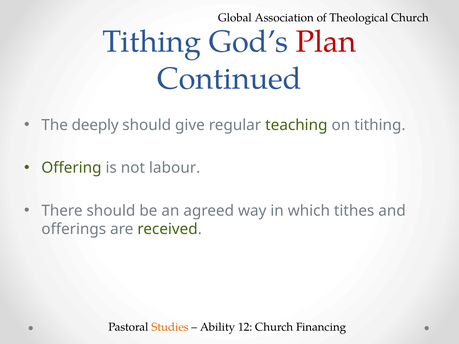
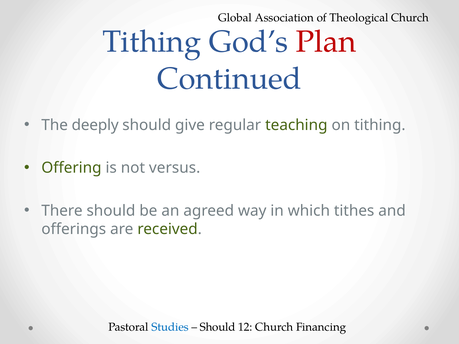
labour: labour -> versus
Studies colour: orange -> blue
Ability at (218, 327): Ability -> Should
